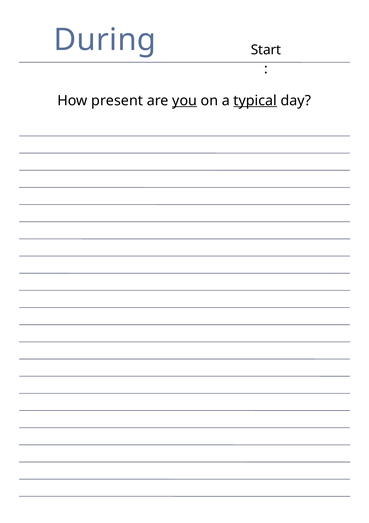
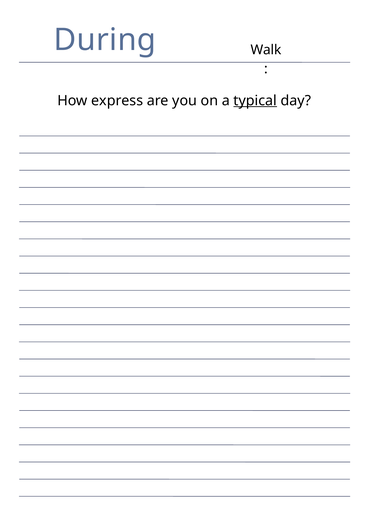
Start: Start -> Walk
present: present -> express
you underline: present -> none
